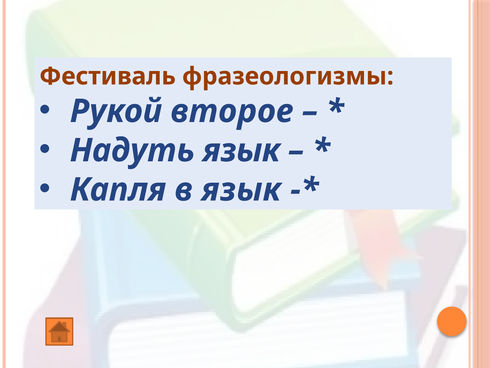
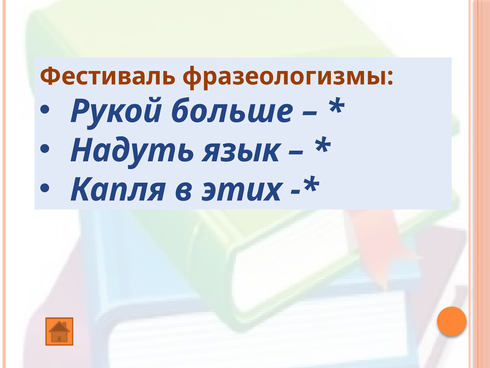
второе: второе -> больше
в язык: язык -> этих
